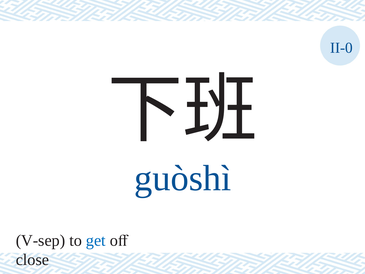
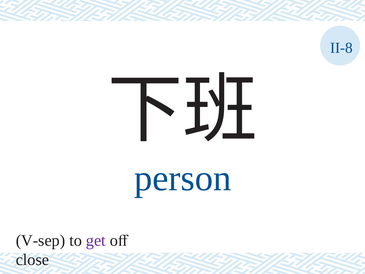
II-0: II-0 -> II-8
guòshì: guòshì -> person
get colour: blue -> purple
